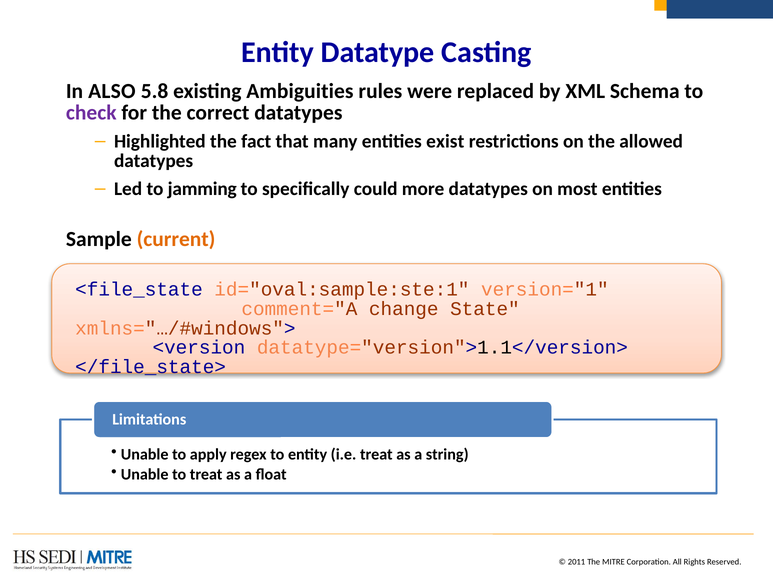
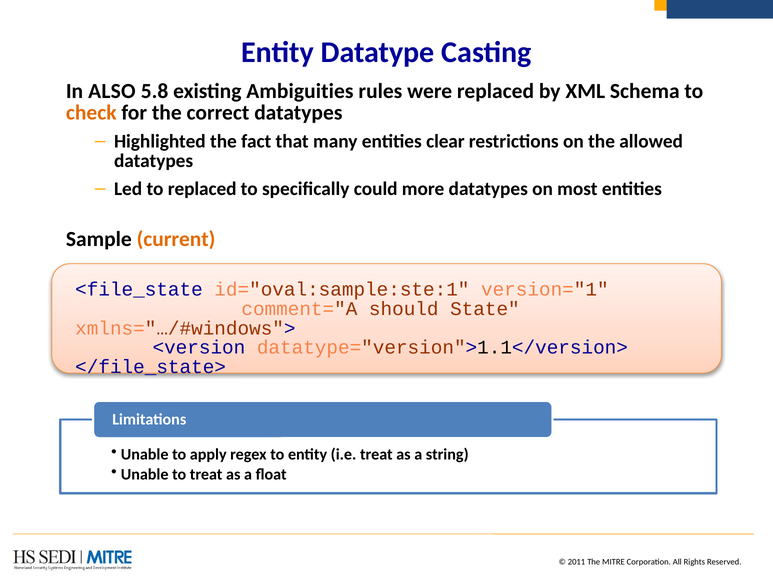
check colour: purple -> orange
exist: exist -> clear
to jamming: jamming -> replaced
change: change -> should
